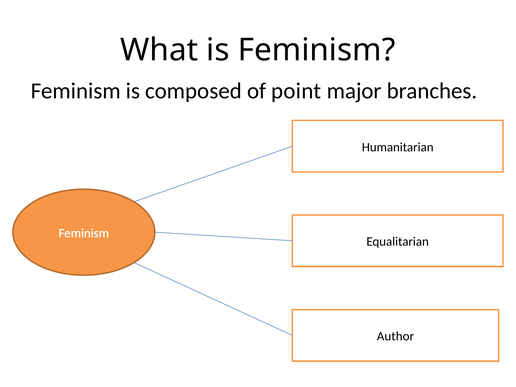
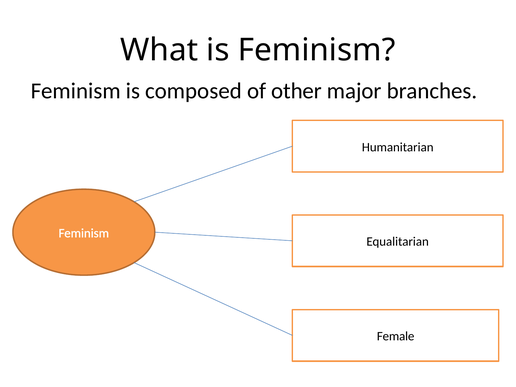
point: point -> other
Author: Author -> Female
